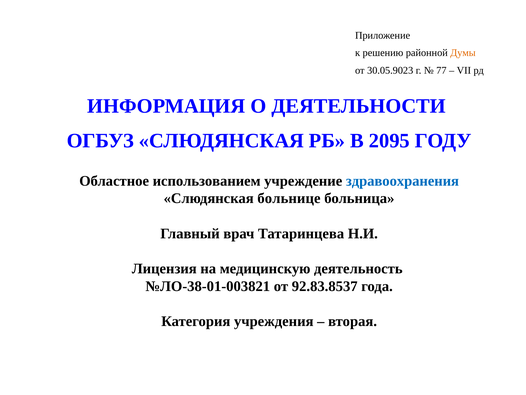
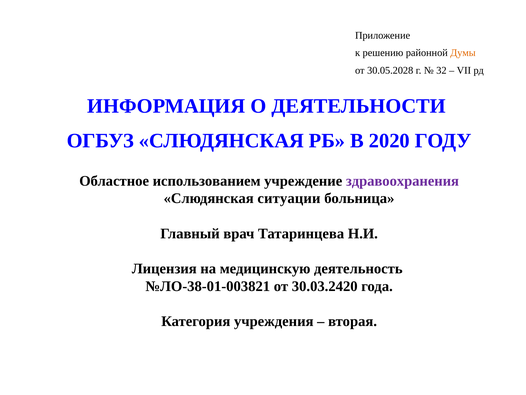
30.05.9023: 30.05.9023 -> 30.05.2028
77: 77 -> 32
2095: 2095 -> 2020
здравоохранения colour: blue -> purple
больнице: больнице -> ситуации
92.83.8537: 92.83.8537 -> 30.03.2420
